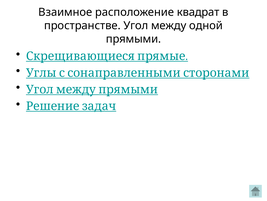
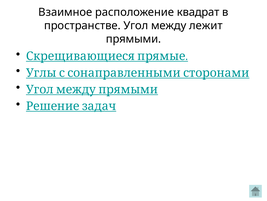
одной: одной -> лежит
